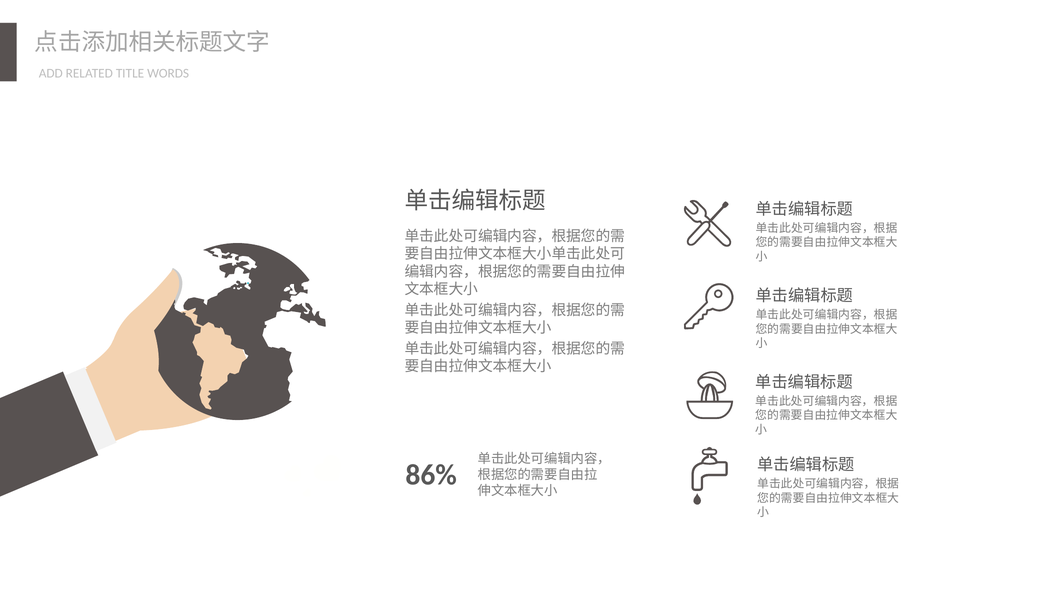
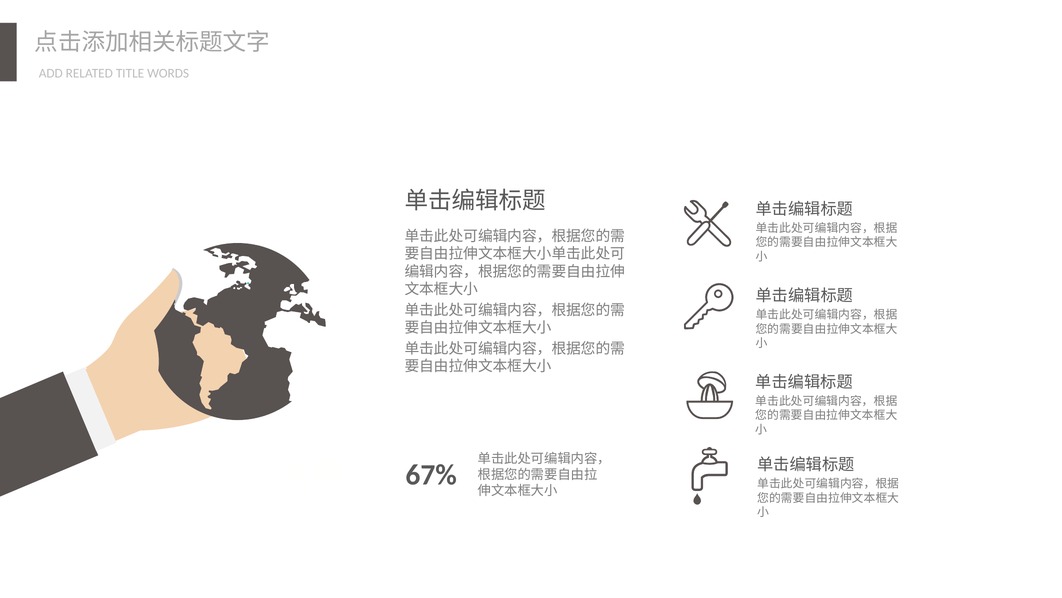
86%: 86% -> 67%
